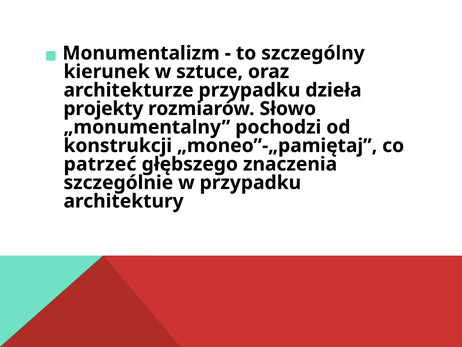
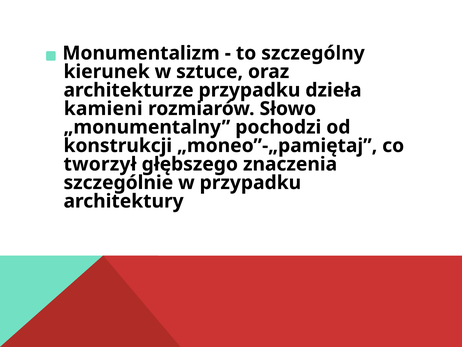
projekty: projekty -> kamieni
patrzeć: patrzeć -> tworzył
